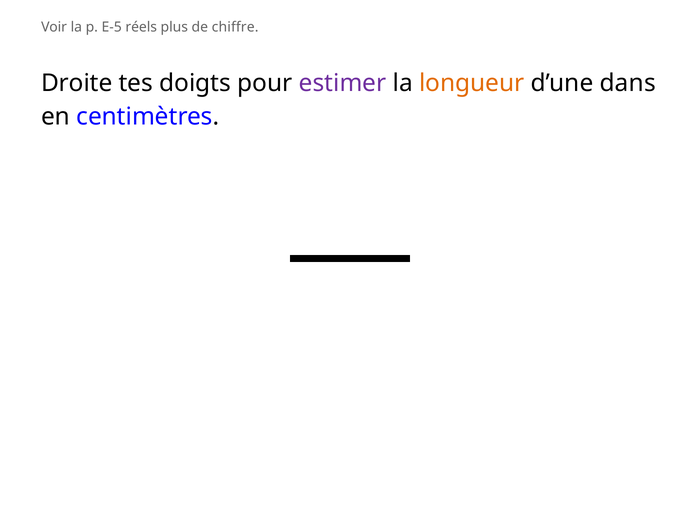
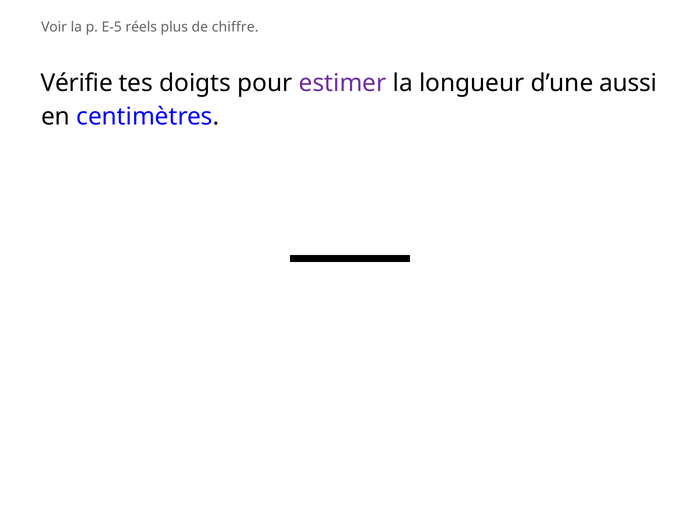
Droite: Droite -> Vérifie
longueur colour: orange -> black
dans: dans -> aussi
